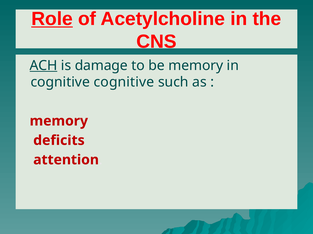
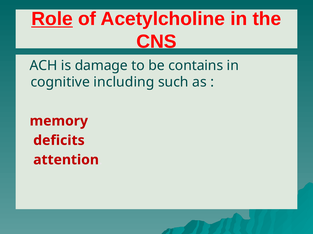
ACH underline: present -> none
be memory: memory -> contains
cognitive cognitive: cognitive -> including
